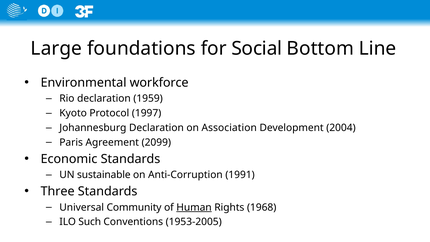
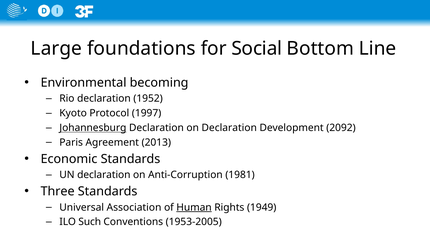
workforce: workforce -> becoming
1959: 1959 -> 1952
Johannesburg underline: none -> present
on Association: Association -> Declaration
2004: 2004 -> 2092
2099: 2099 -> 2013
UN sustainable: sustainable -> declaration
1991: 1991 -> 1981
Community: Community -> Association
1968: 1968 -> 1949
